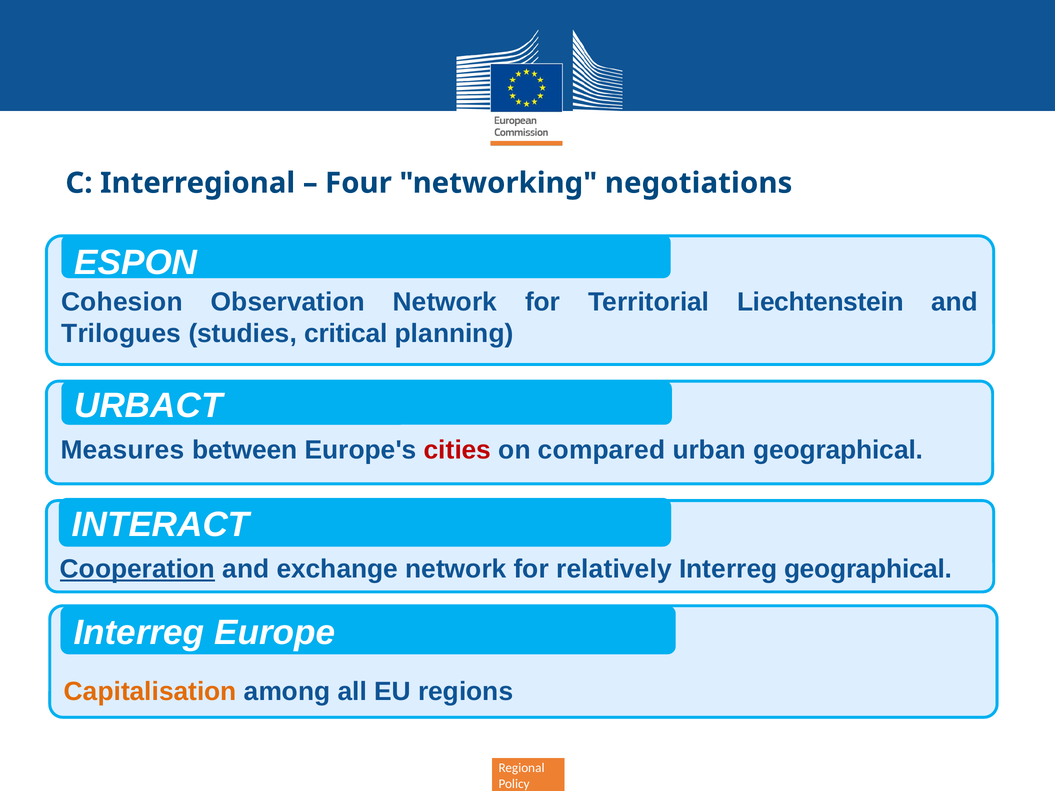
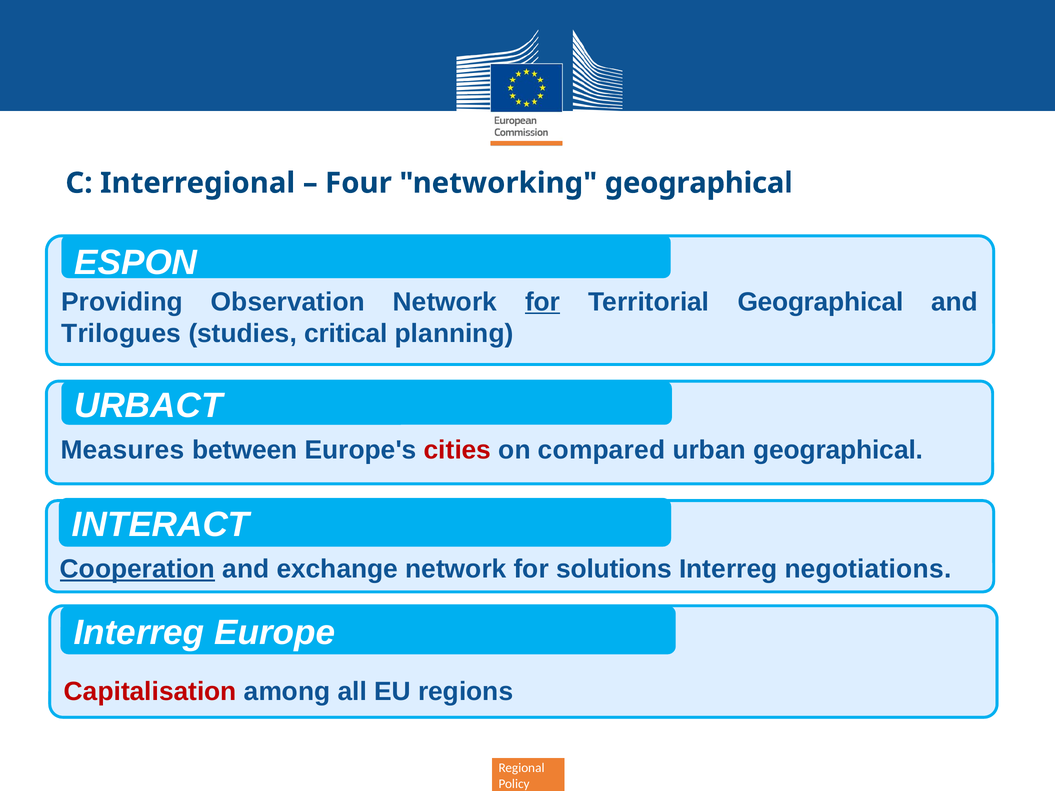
networking negotiations: negotiations -> geographical
Cohesion: Cohesion -> Providing
for at (543, 302) underline: none -> present
Territorial Liechtenstein: Liechtenstein -> Geographical
relatively: relatively -> solutions
Interreg geographical: geographical -> negotiations
Capitalisation colour: orange -> red
